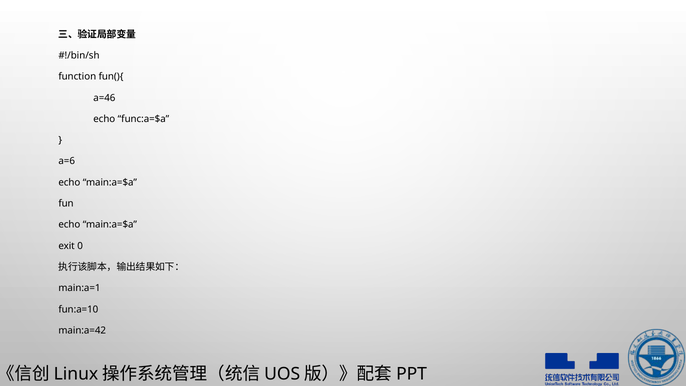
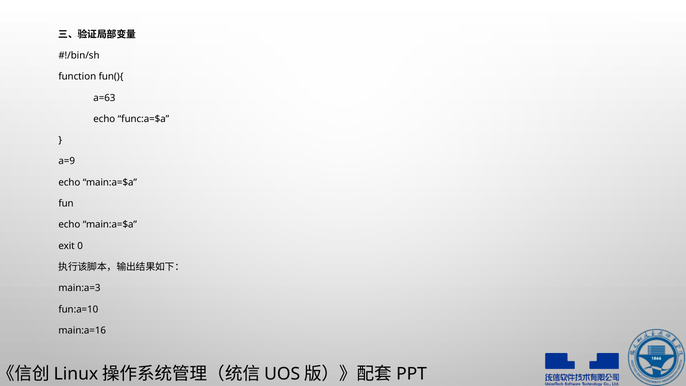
a=46: a=46 -> a=63
a=6: a=6 -> a=9
main:a=1: main:a=1 -> main:a=3
main:a=42: main:a=42 -> main:a=16
